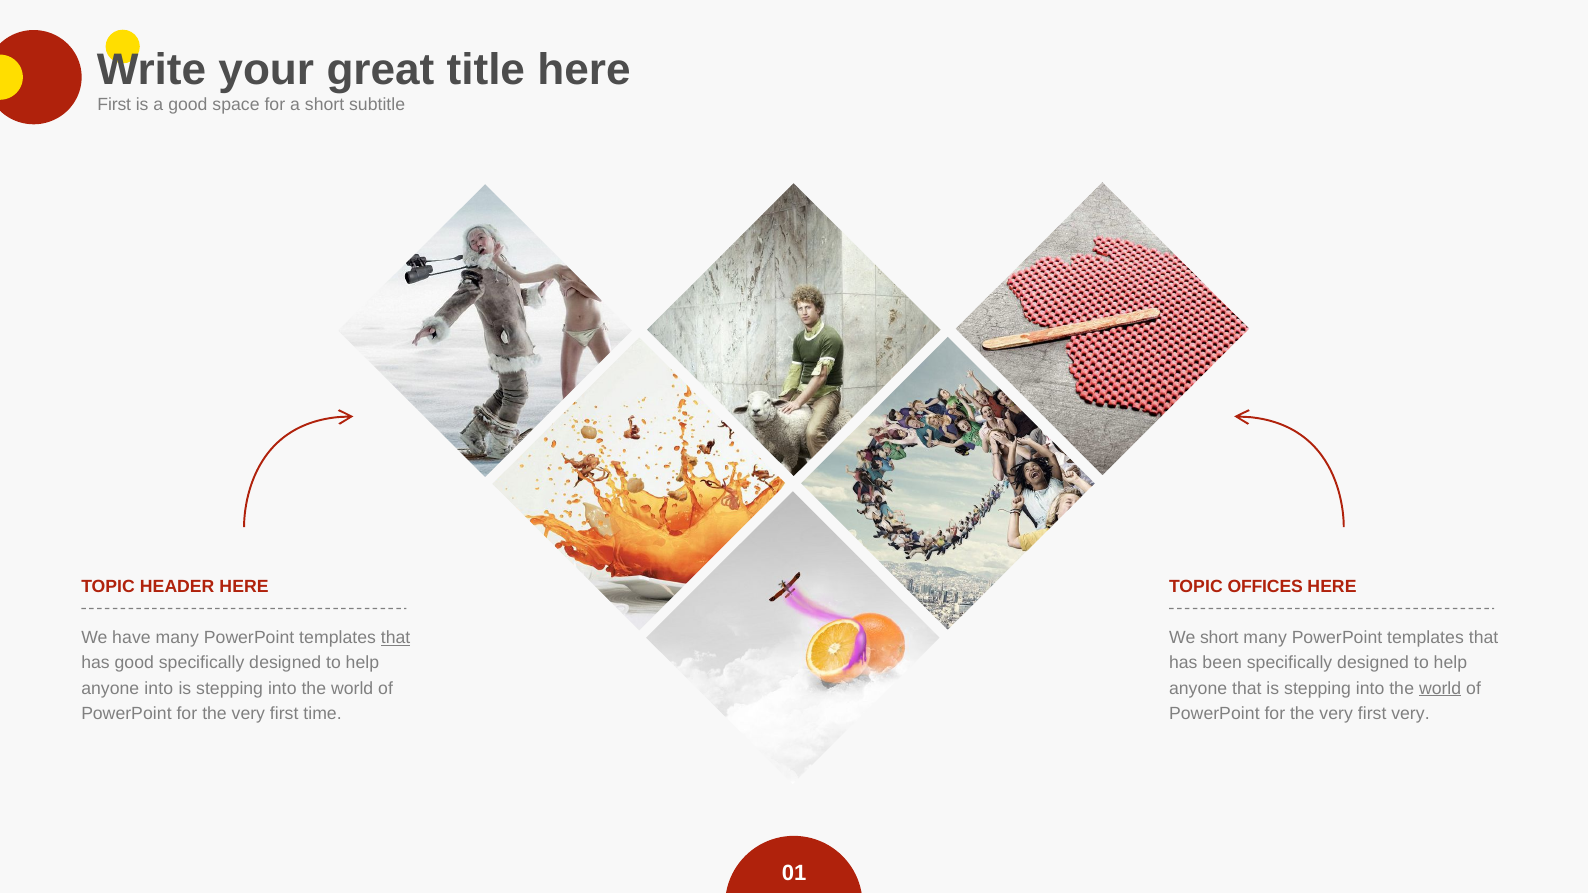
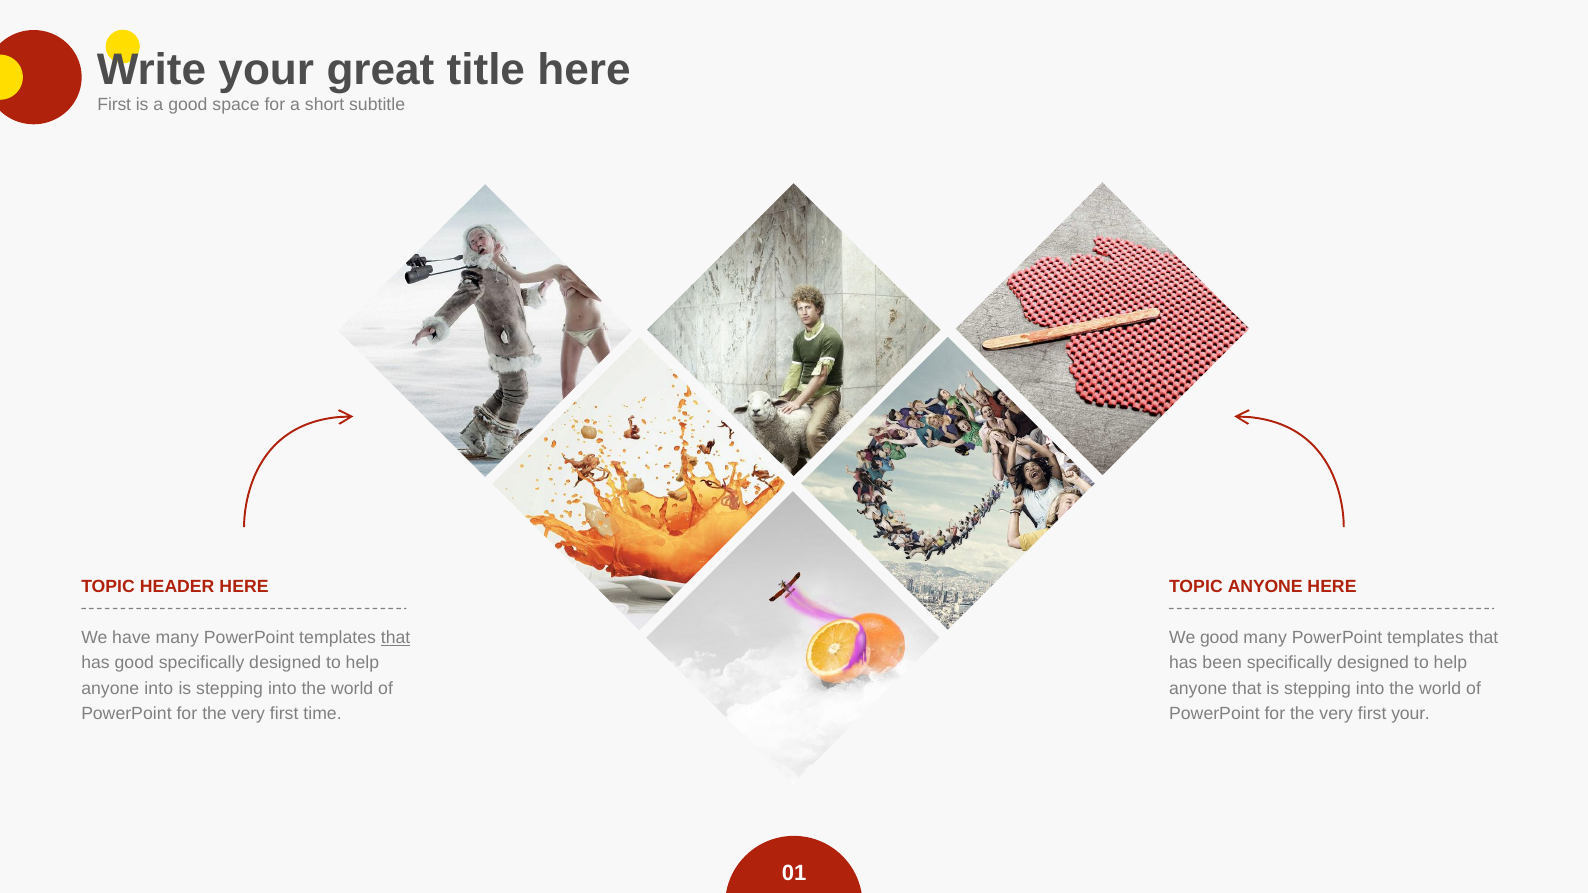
TOPIC OFFICES: OFFICES -> ANYONE
We short: short -> good
world at (1440, 688) underline: present -> none
first very: very -> your
